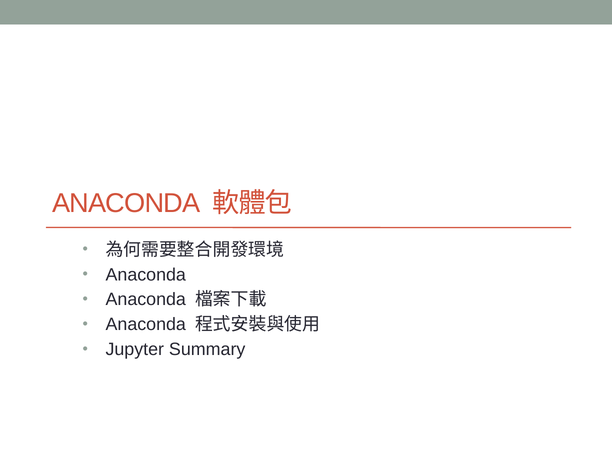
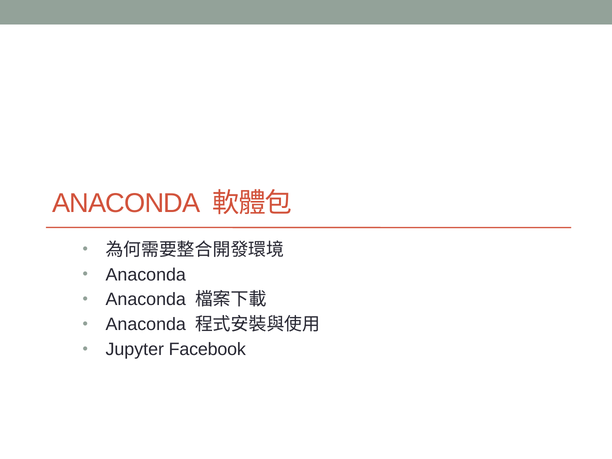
Summary: Summary -> Facebook
